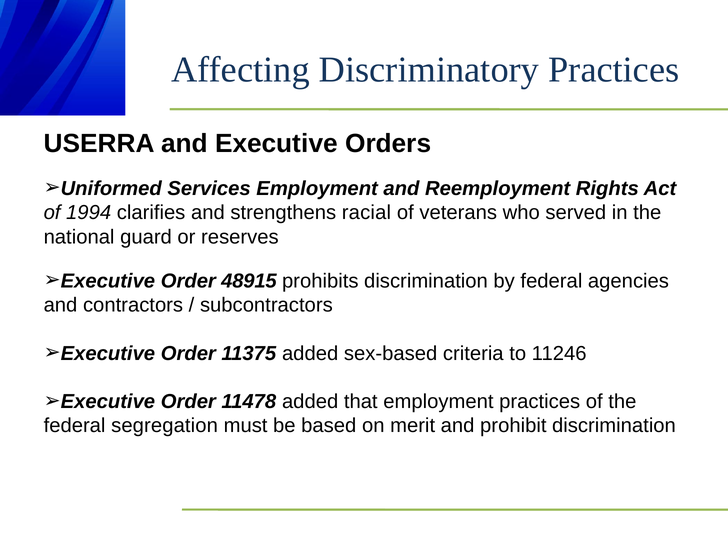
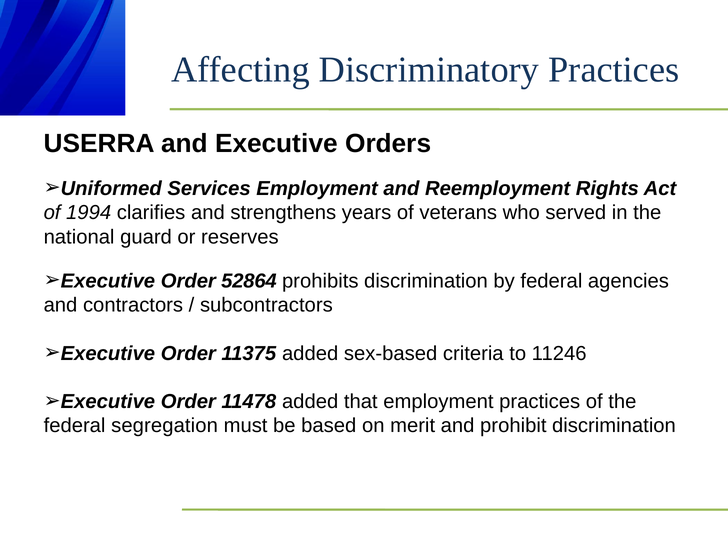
racial: racial -> years
48915: 48915 -> 52864
